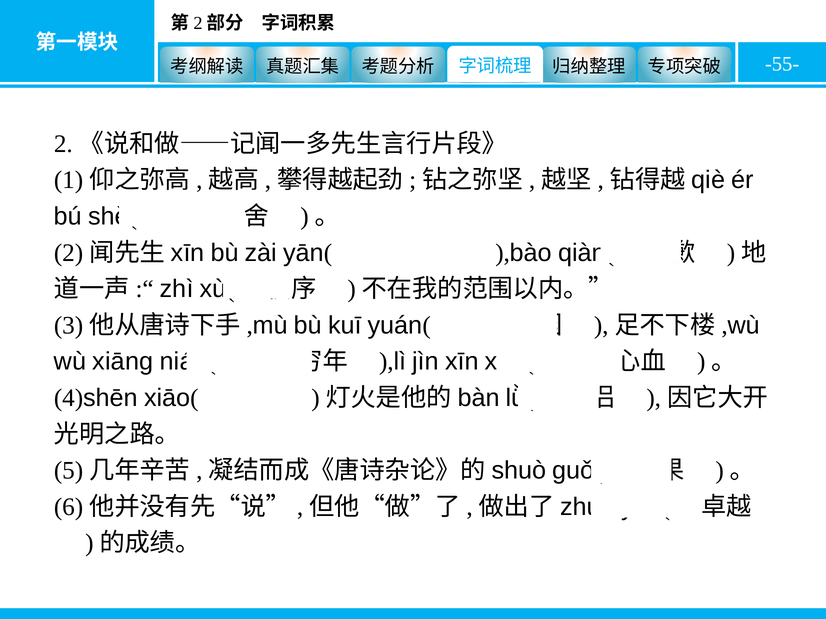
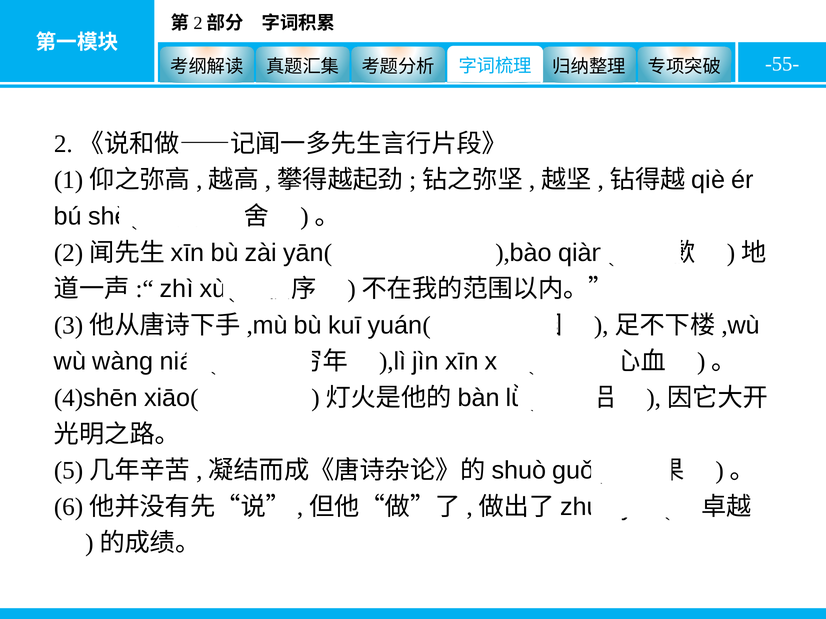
xiāng: xiāng -> wàng
